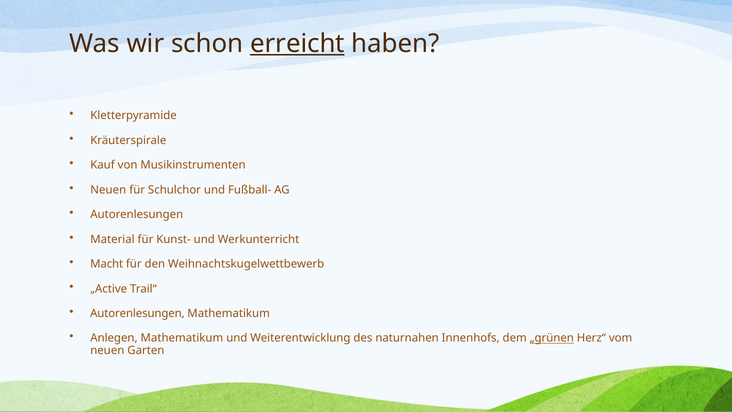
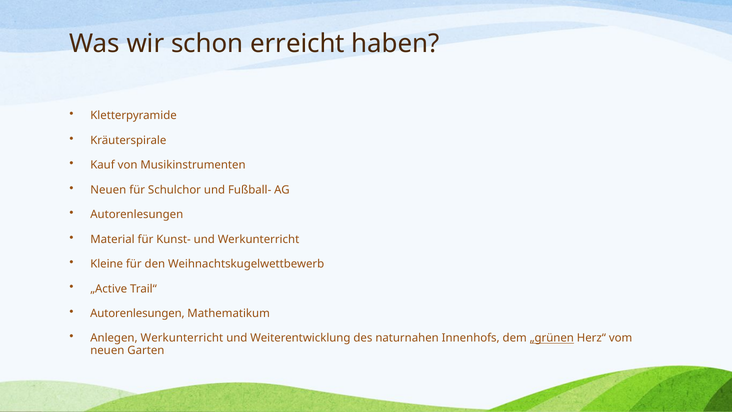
erreicht underline: present -> none
Macht: Macht -> Kleine
Anlegen Mathematikum: Mathematikum -> Werkunterricht
